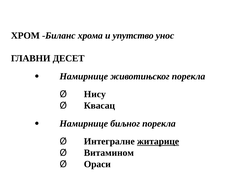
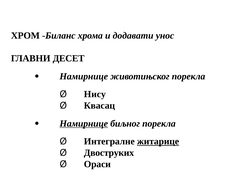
упутство: упутство -> додавати
Намирнице at (84, 123) underline: none -> present
Витамином: Витамином -> Двоструких
